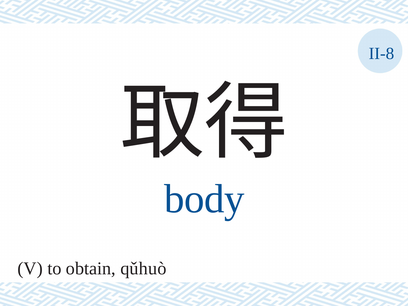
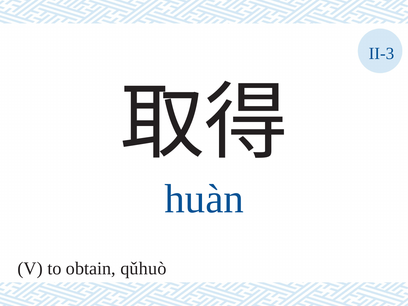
II-8: II-8 -> II-3
body: body -> huàn
